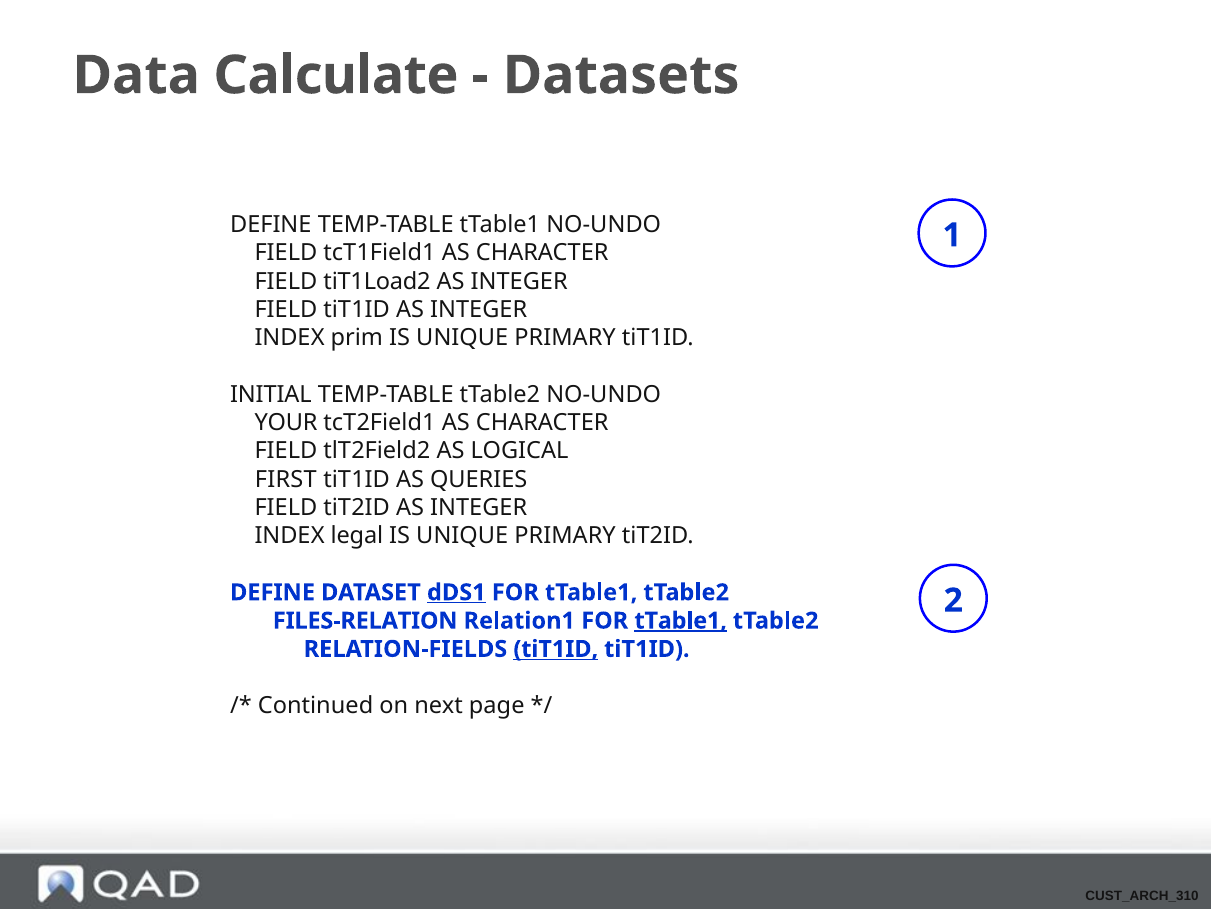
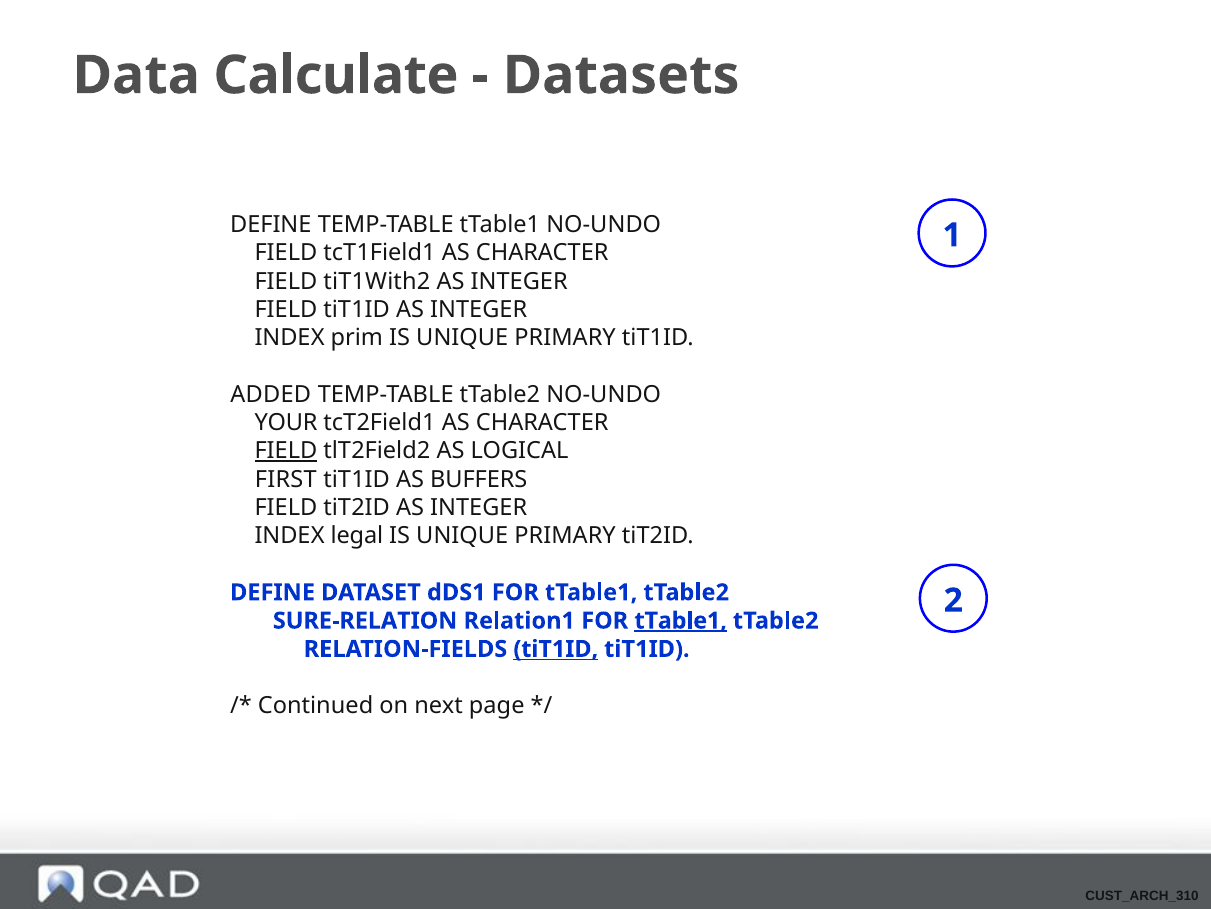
tiT1Load2: tiT1Load2 -> tiT1With2
INITIAL: INITIAL -> ADDED
FIELD at (286, 451) underline: none -> present
QUERIES: QUERIES -> BUFFERS
dDS1 underline: present -> none
FILES-RELATION: FILES-RELATION -> SURE-RELATION
